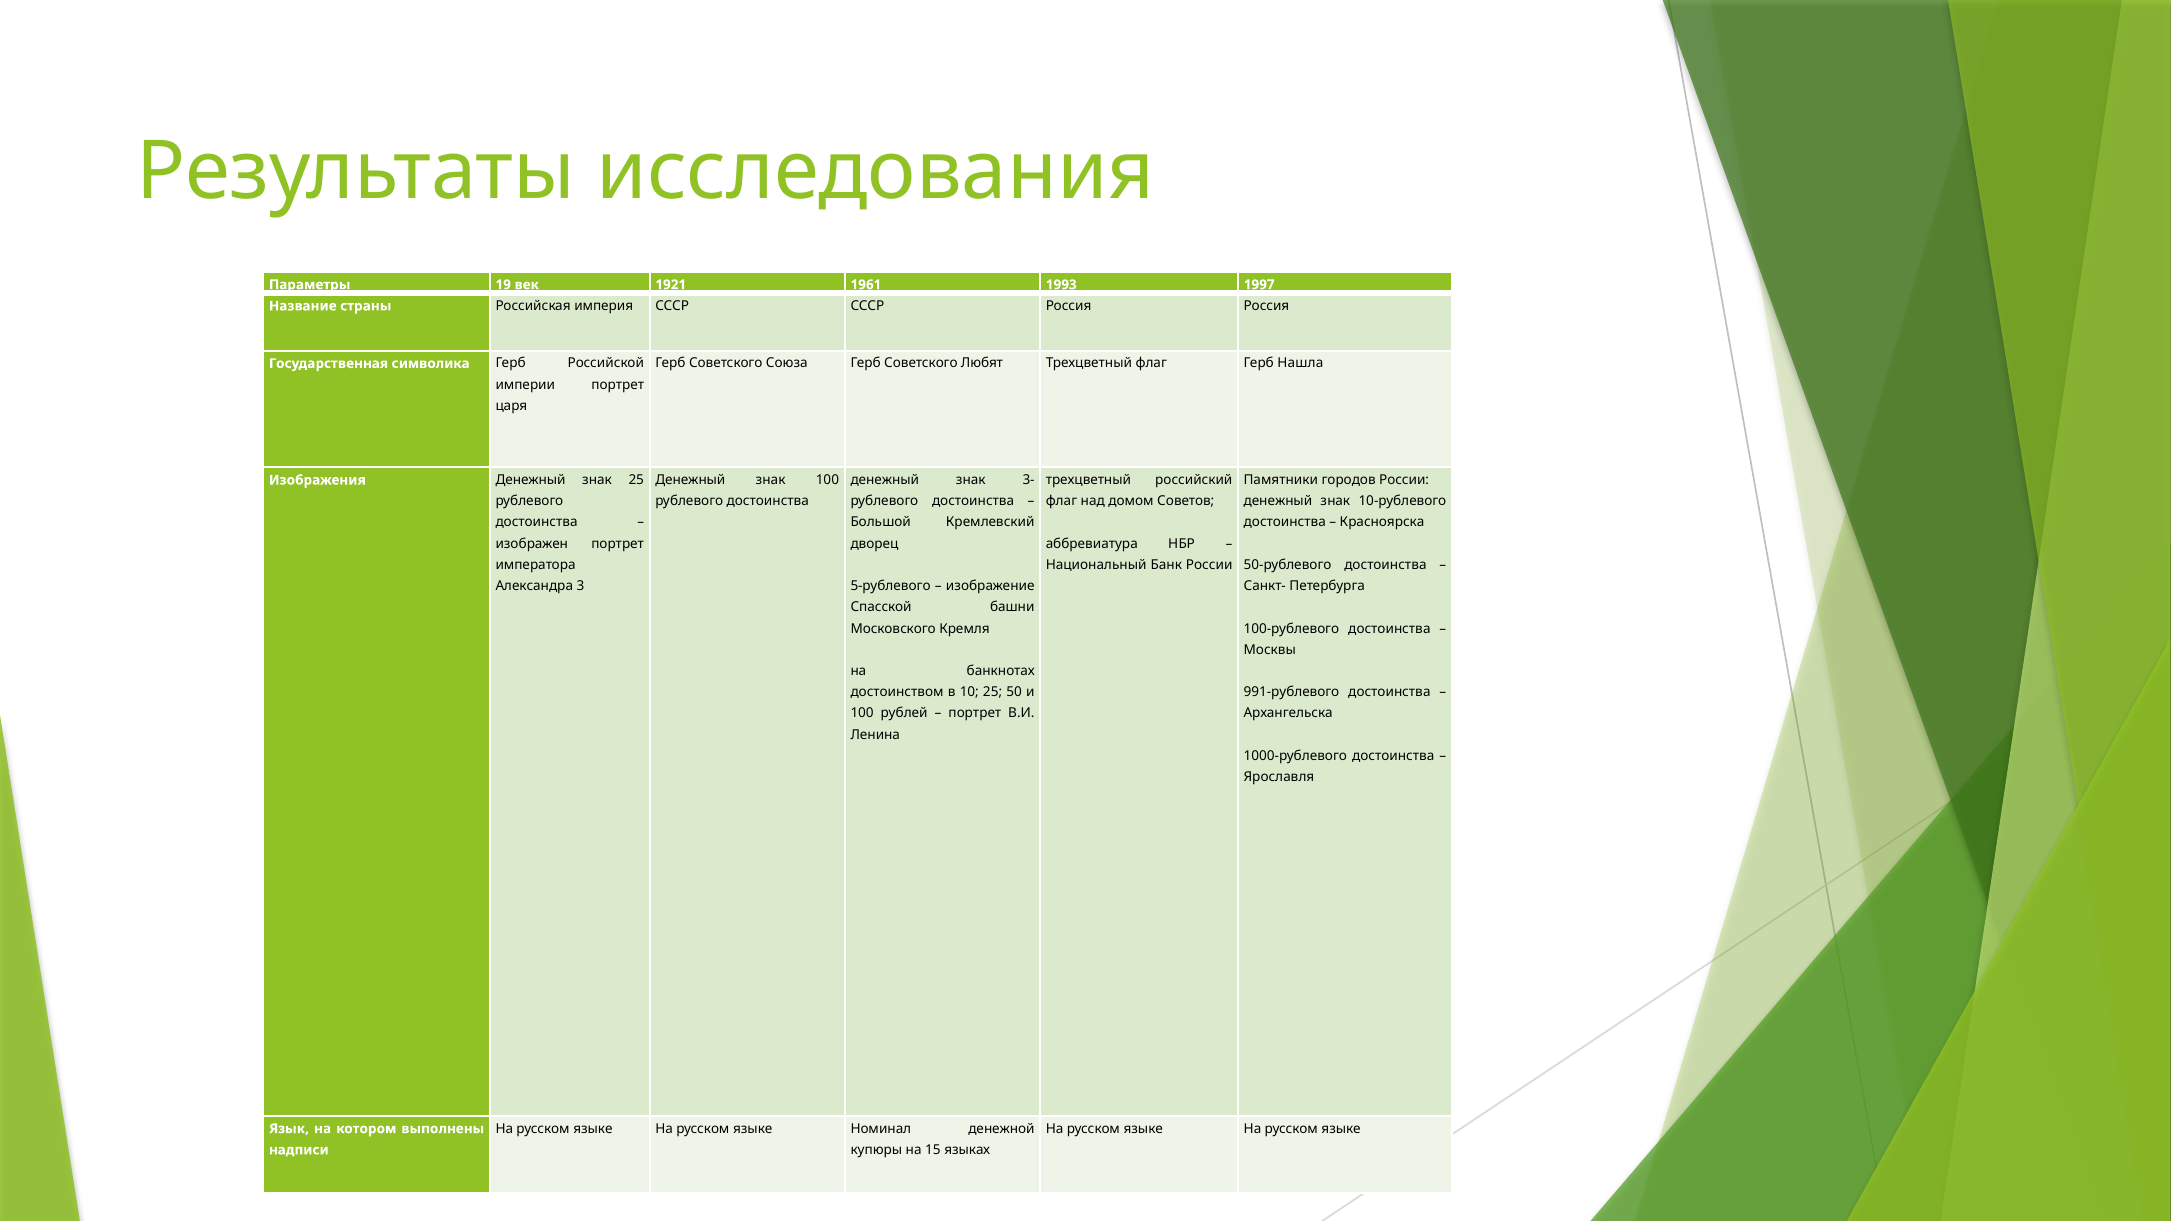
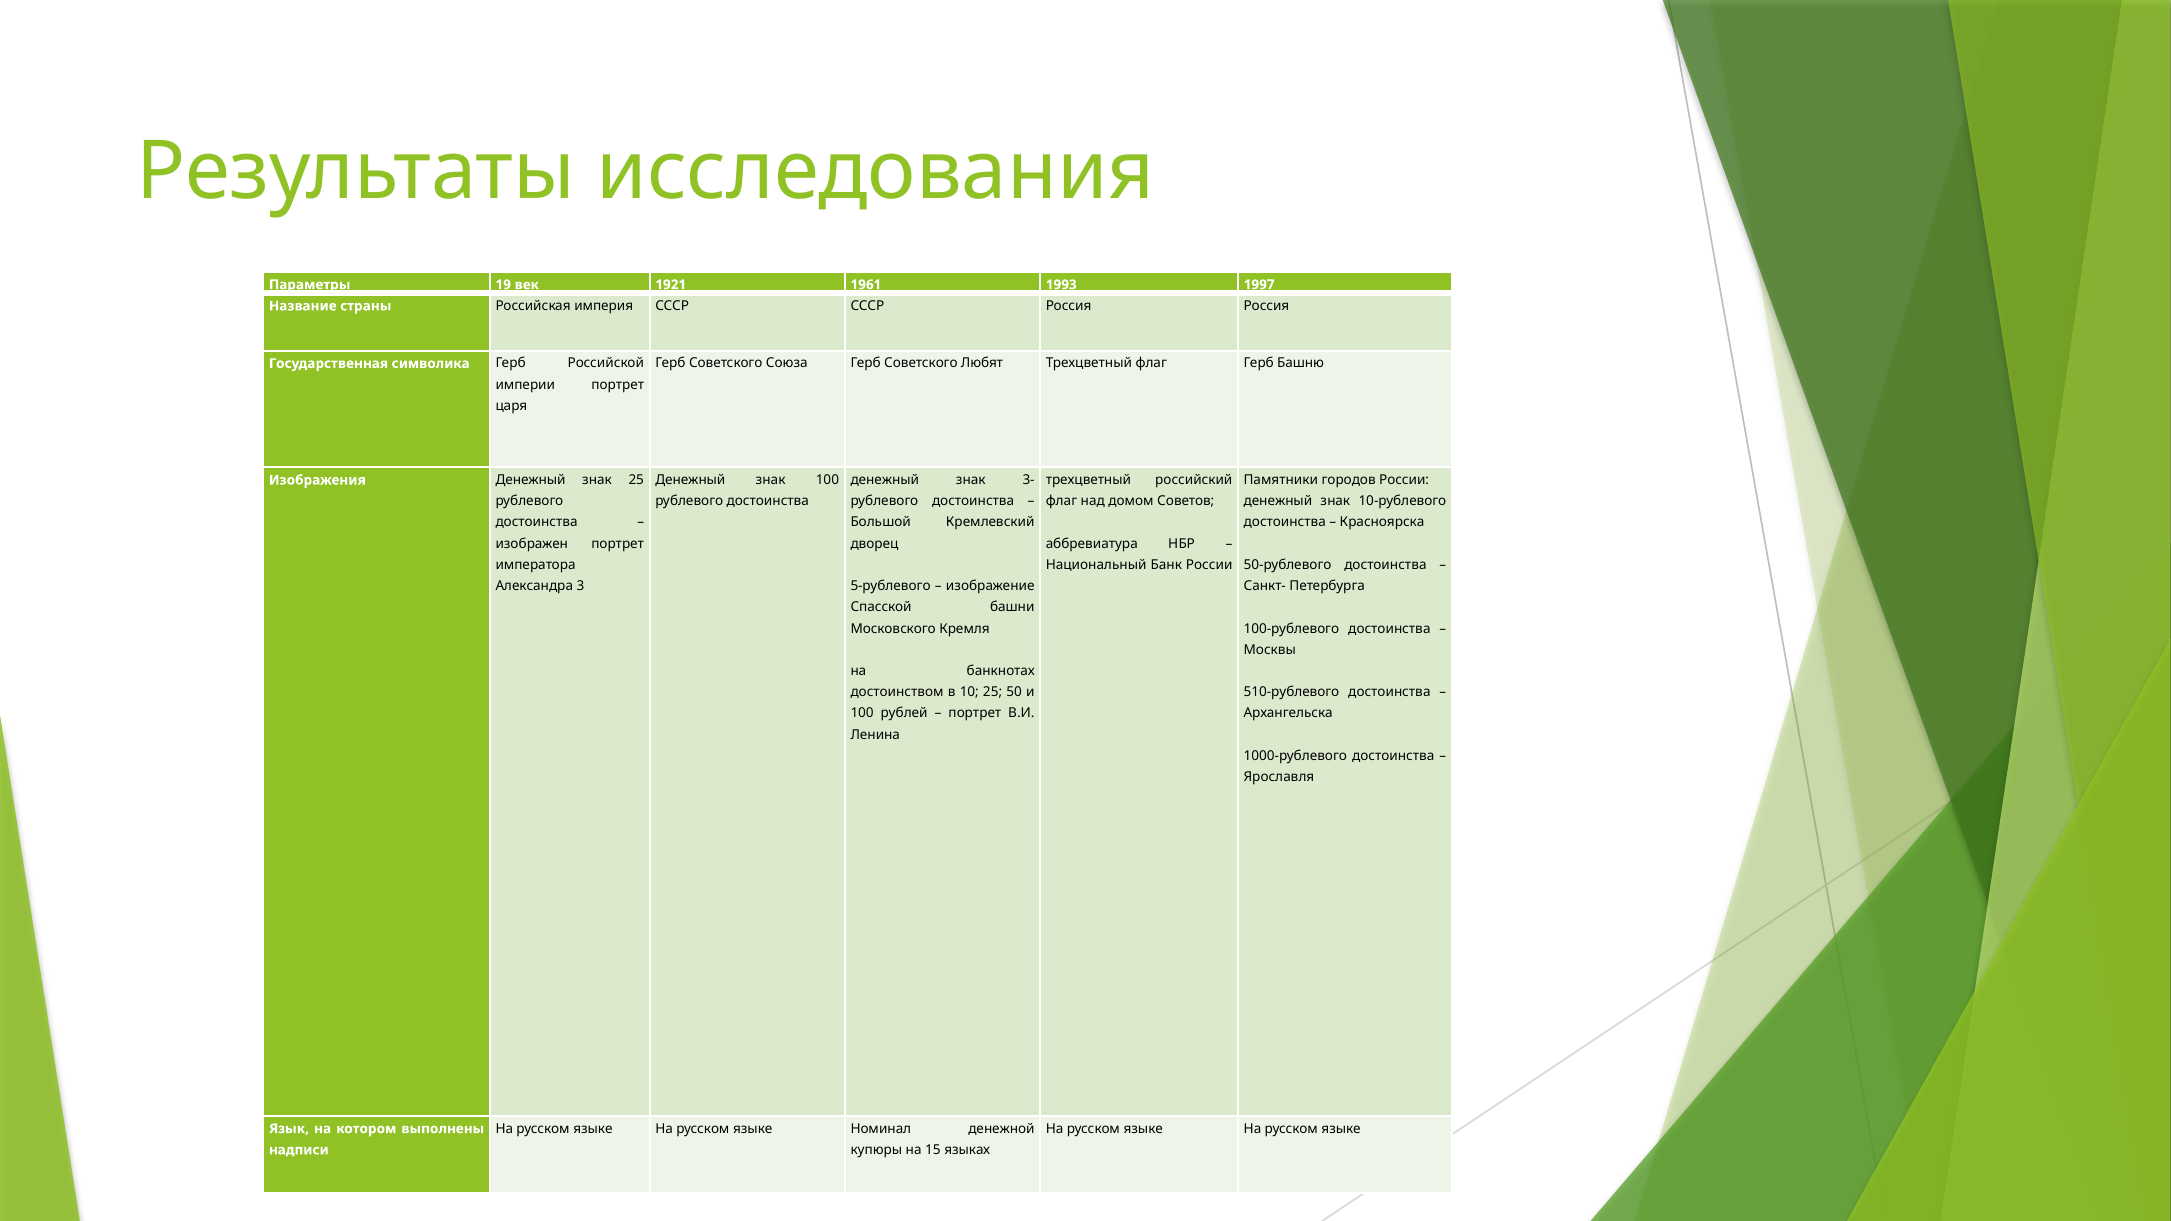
Нашла: Нашла -> Башню
991-рублевого: 991-рублевого -> 510-рублевого
